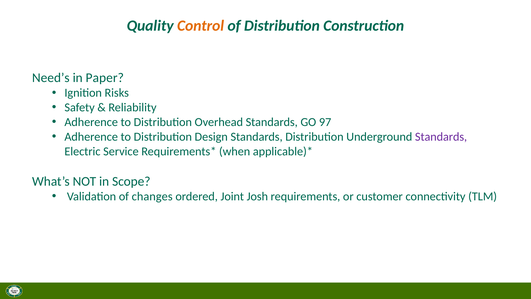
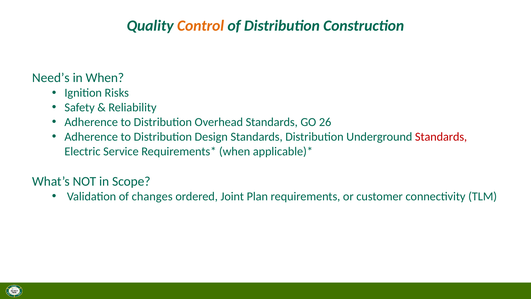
in Paper: Paper -> When
97: 97 -> 26
Standards at (441, 137) colour: purple -> red
Josh: Josh -> Plan
